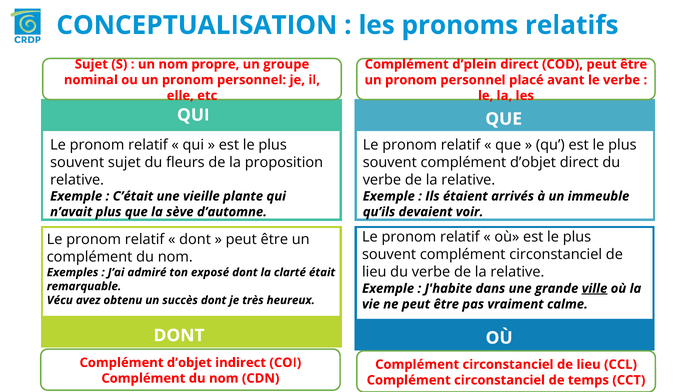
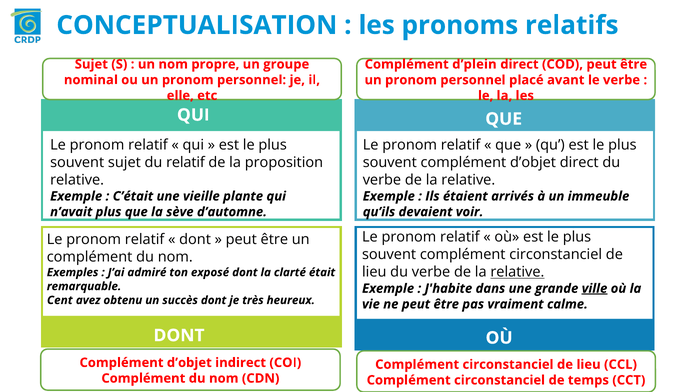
du fleurs: fleurs -> relatif
relative at (517, 272) underline: none -> present
Vécu: Vécu -> Cent
